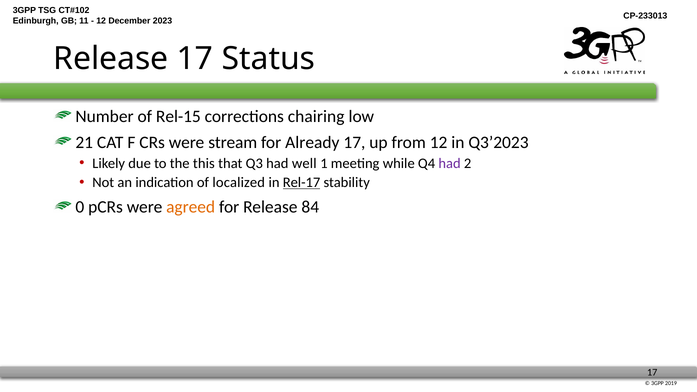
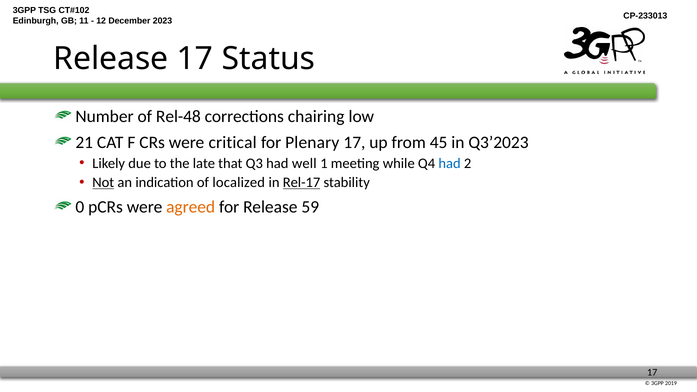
Rel-15: Rel-15 -> Rel-48
stream: stream -> critical
Already: Already -> Plenary
from 12: 12 -> 45
this: this -> late
had at (450, 163) colour: purple -> blue
Not underline: none -> present
84: 84 -> 59
